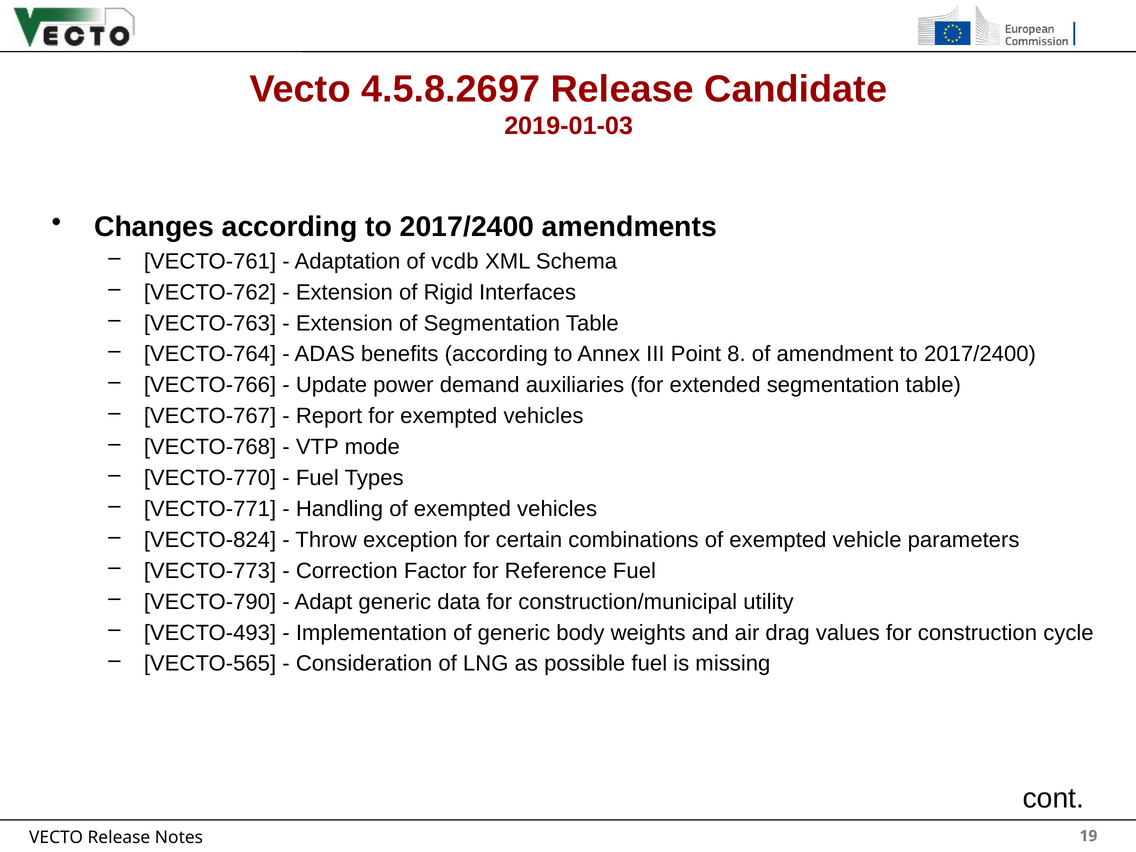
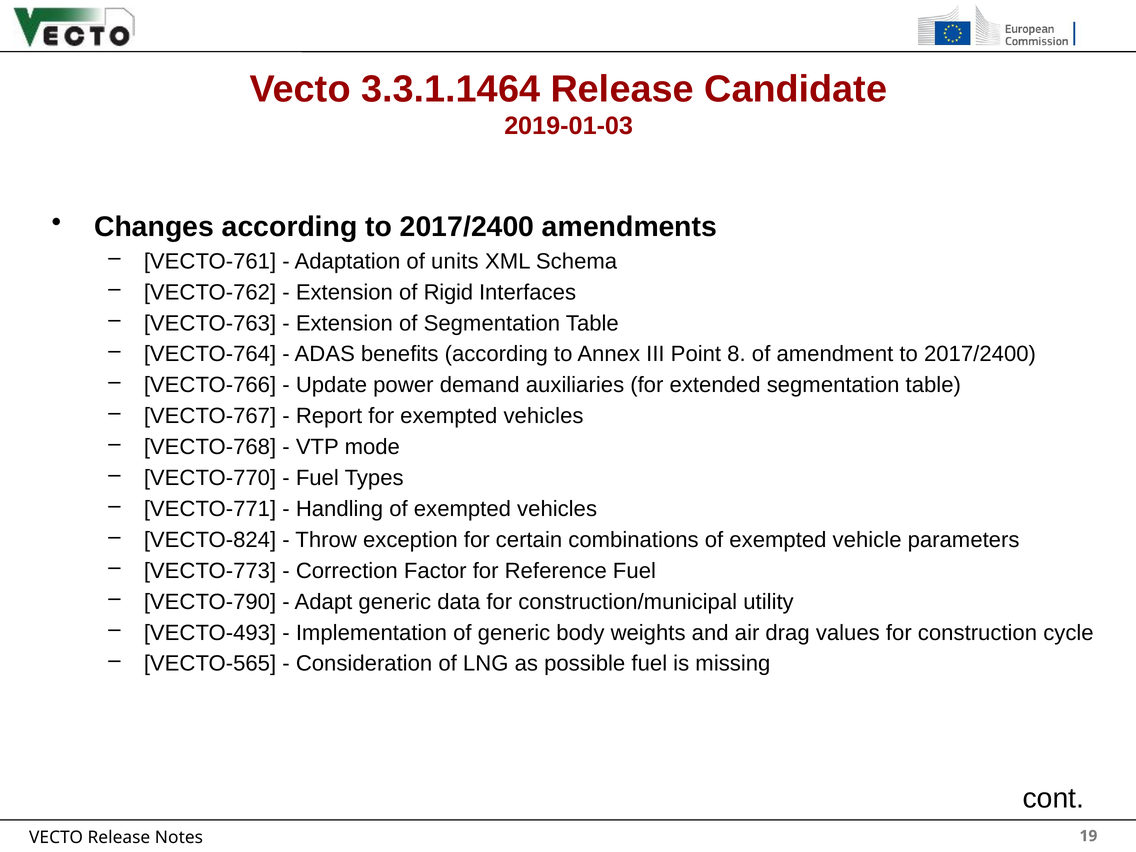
4.5.8.2697: 4.5.8.2697 -> 3.3.1.1464
vcdb: vcdb -> units
